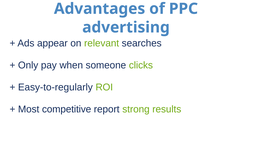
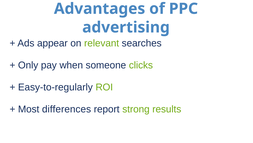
competitive: competitive -> differences
